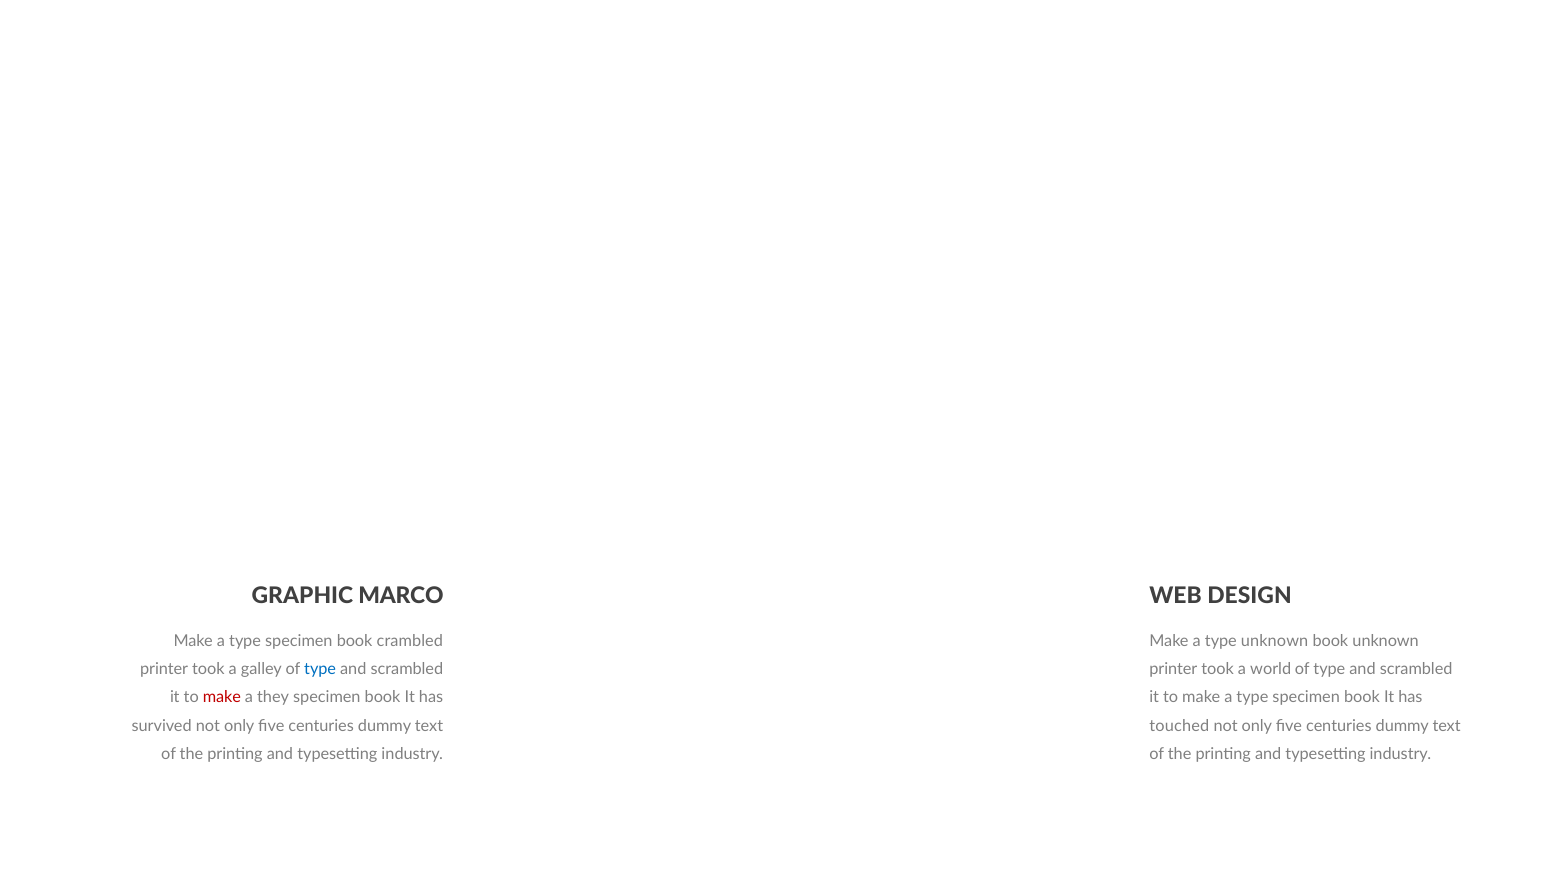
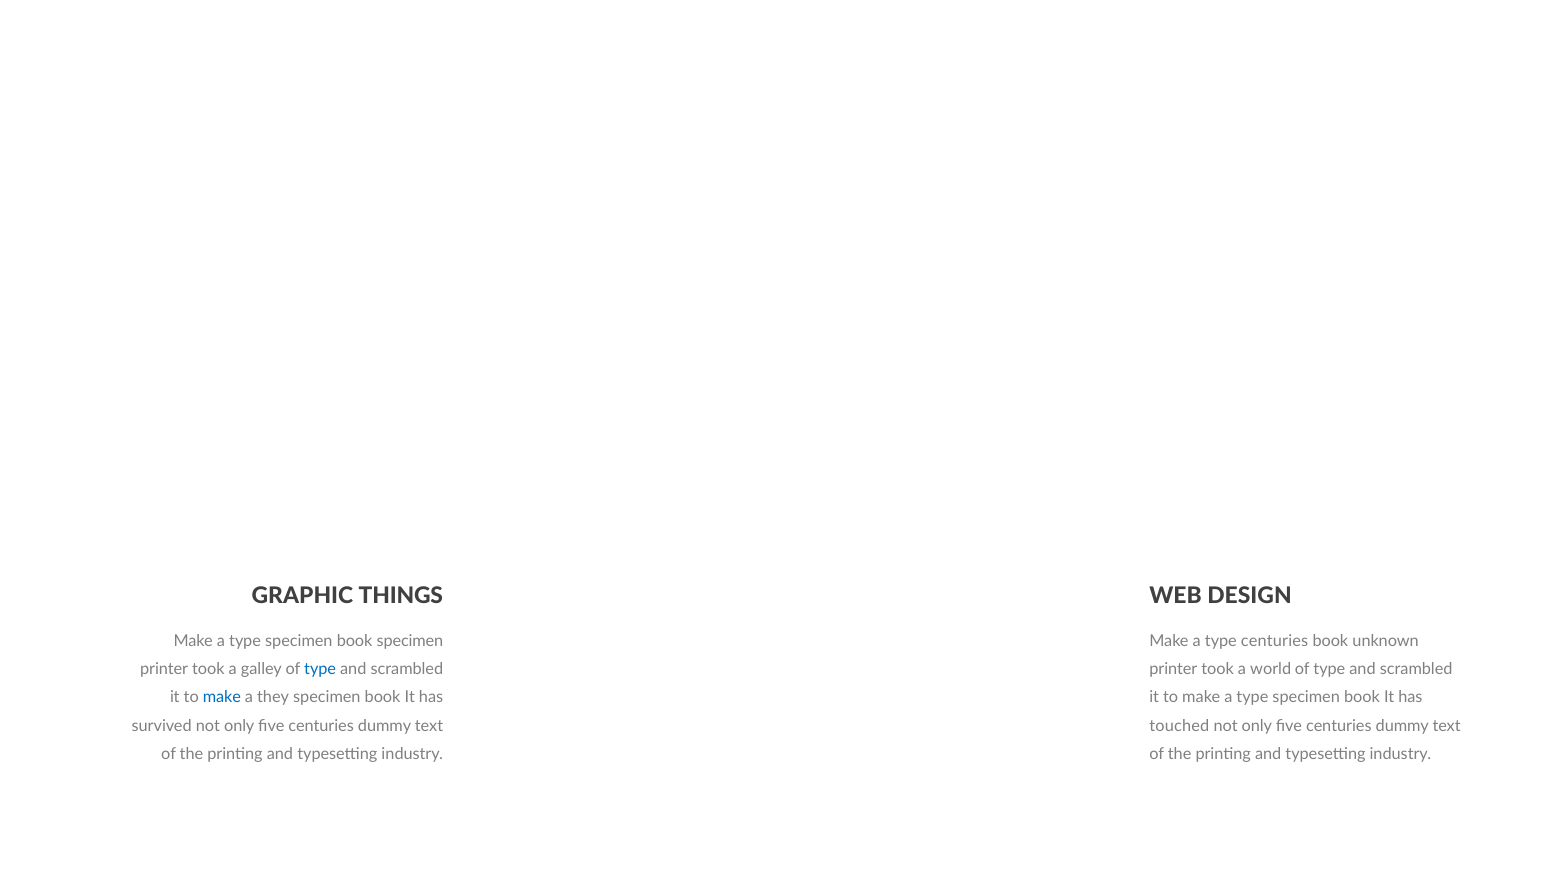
MARCO: MARCO -> THINGS
book crambled: crambled -> specimen
type unknown: unknown -> centuries
make at (222, 697) colour: red -> blue
